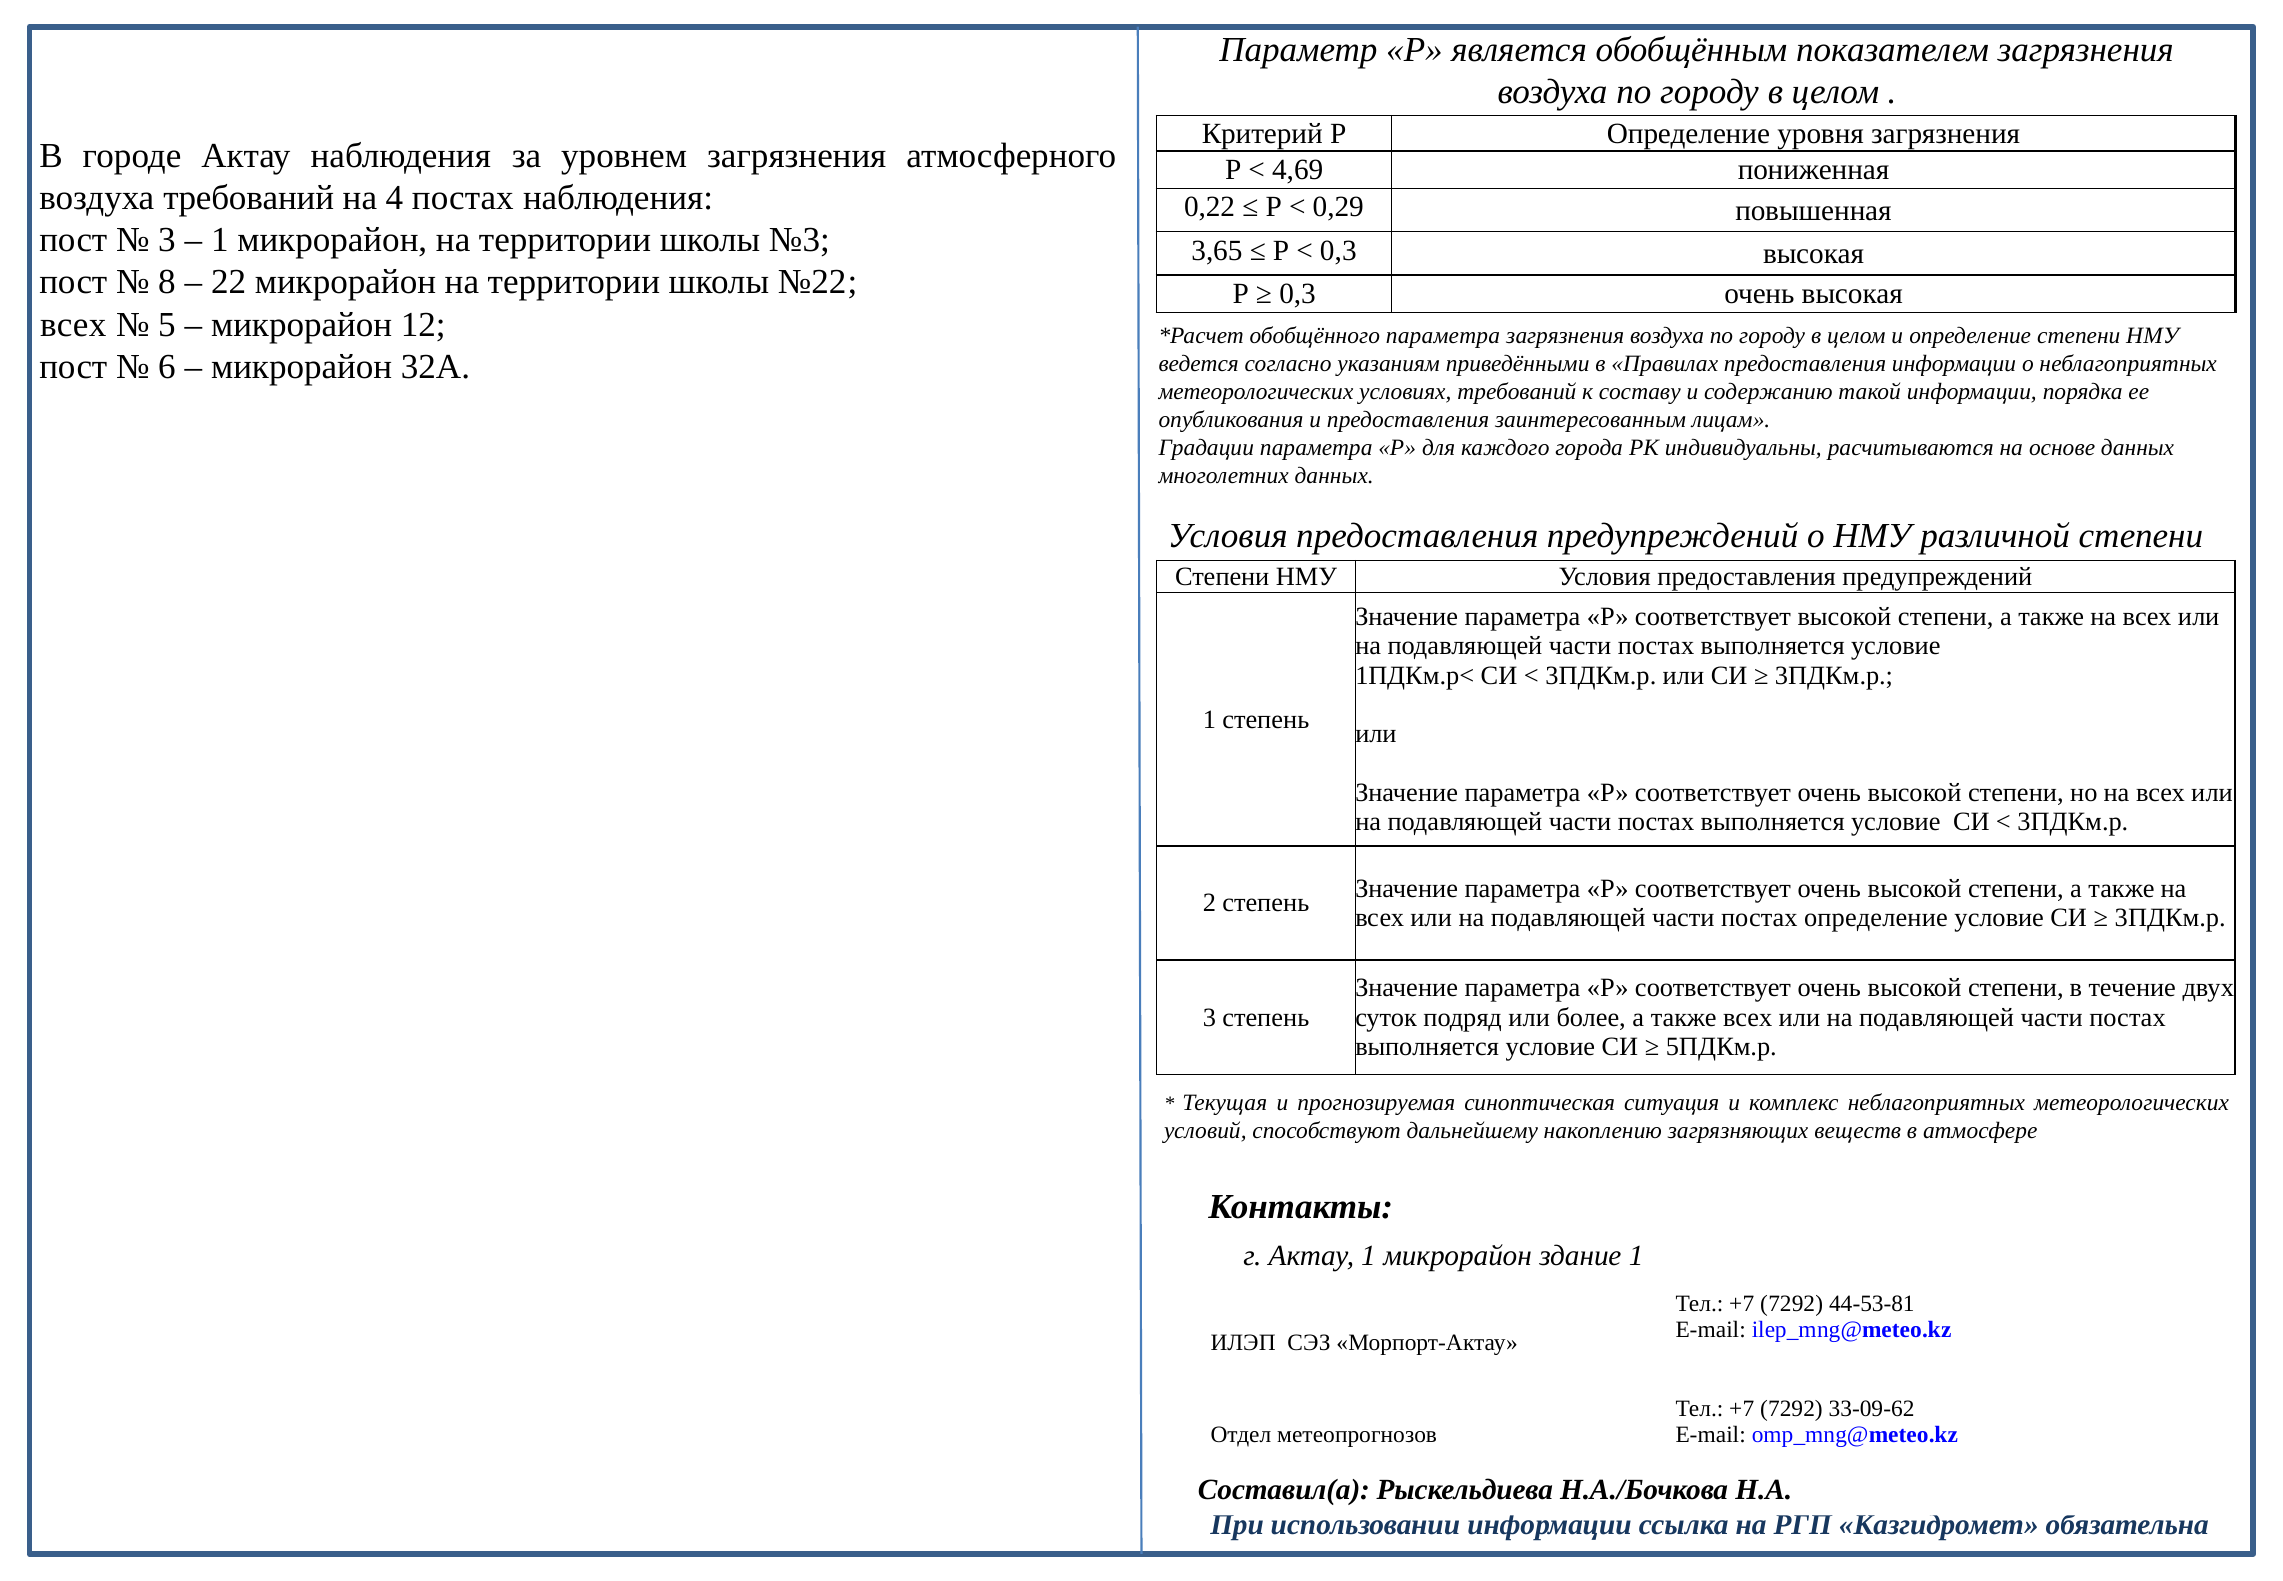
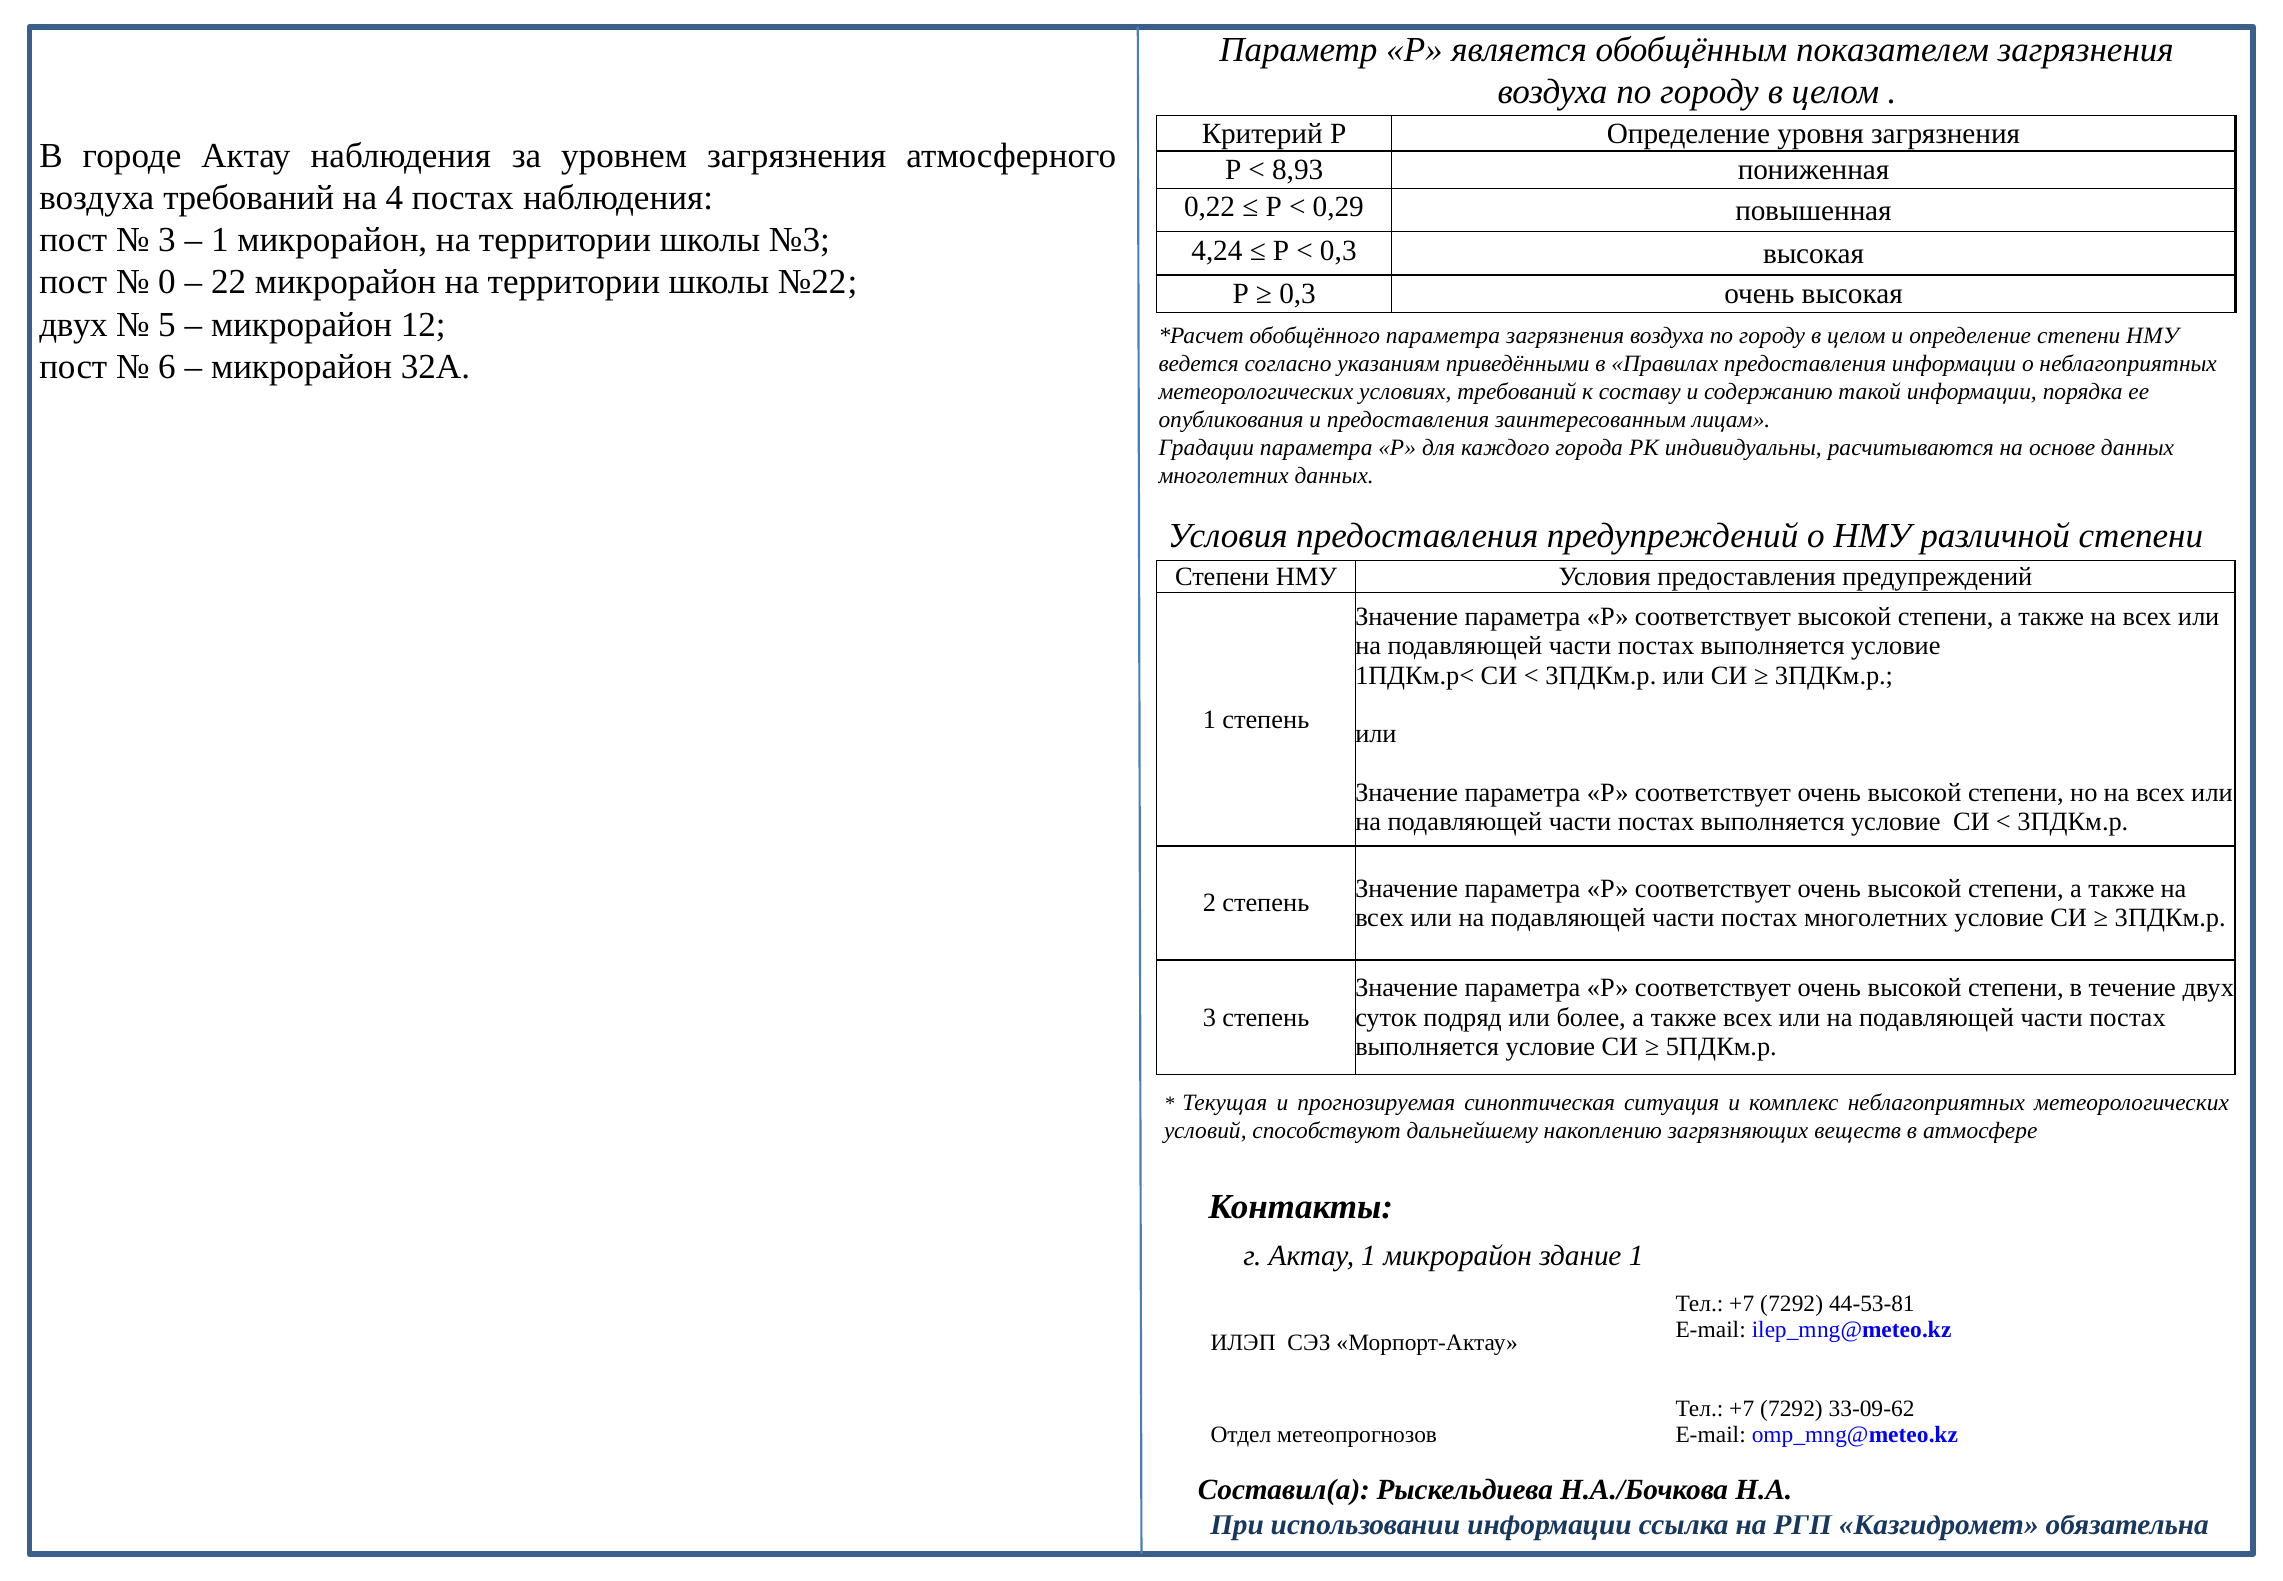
4,69: 4,69 -> 8,93
3,65: 3,65 -> 4,24
8: 8 -> 0
всех at (73, 324): всех -> двух
постах определение: определение -> многолетних
